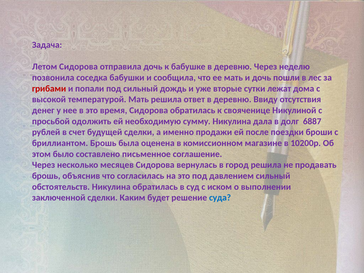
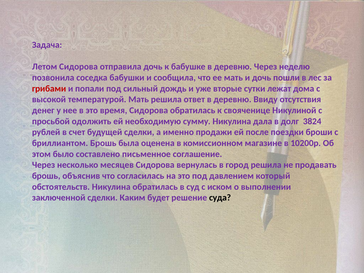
6887: 6887 -> 3824
давлением сильный: сильный -> который
суда colour: blue -> black
